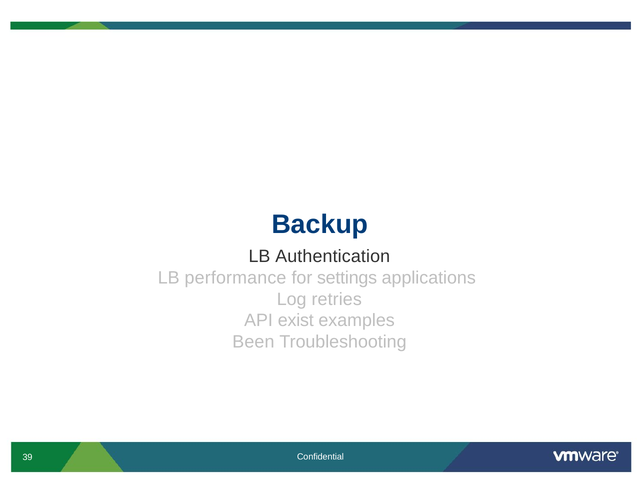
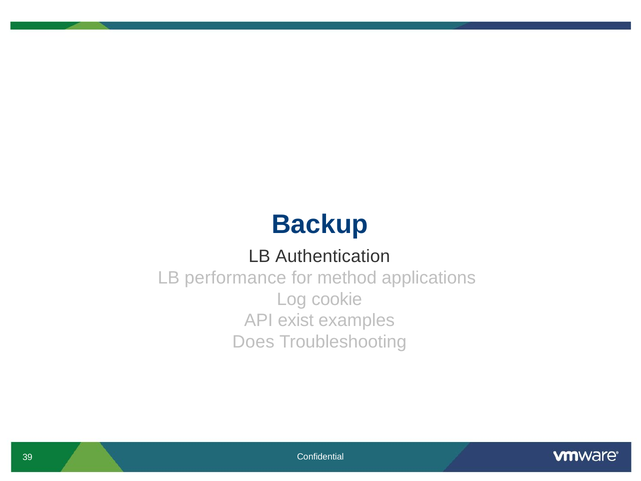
settings: settings -> method
retries: retries -> cookie
Been: Been -> Does
